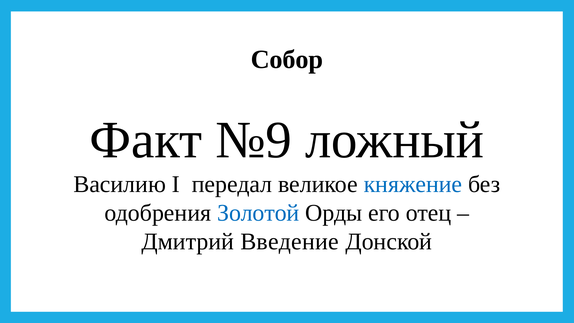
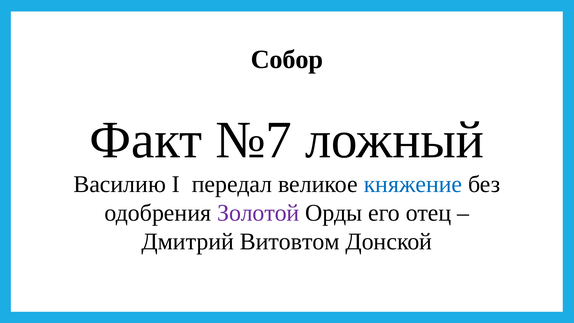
№9: №9 -> №7
Золотой colour: blue -> purple
Введение: Введение -> Витовтом
